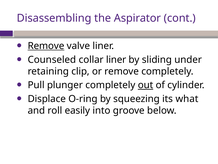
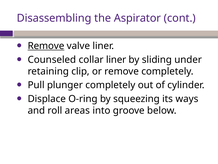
out underline: present -> none
what: what -> ways
easily: easily -> areas
